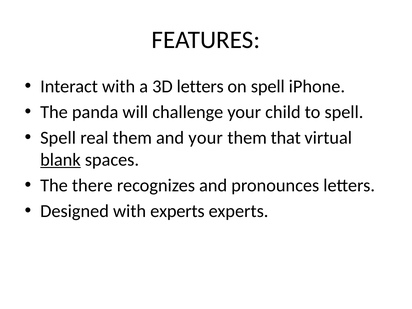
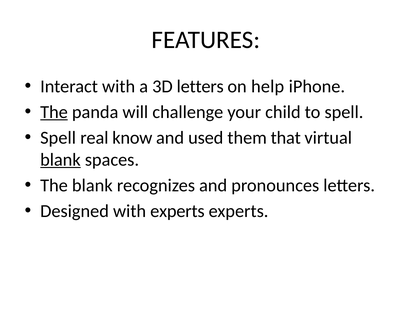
on spell: spell -> help
The at (54, 112) underline: none -> present
real them: them -> know
and your: your -> used
The there: there -> blank
